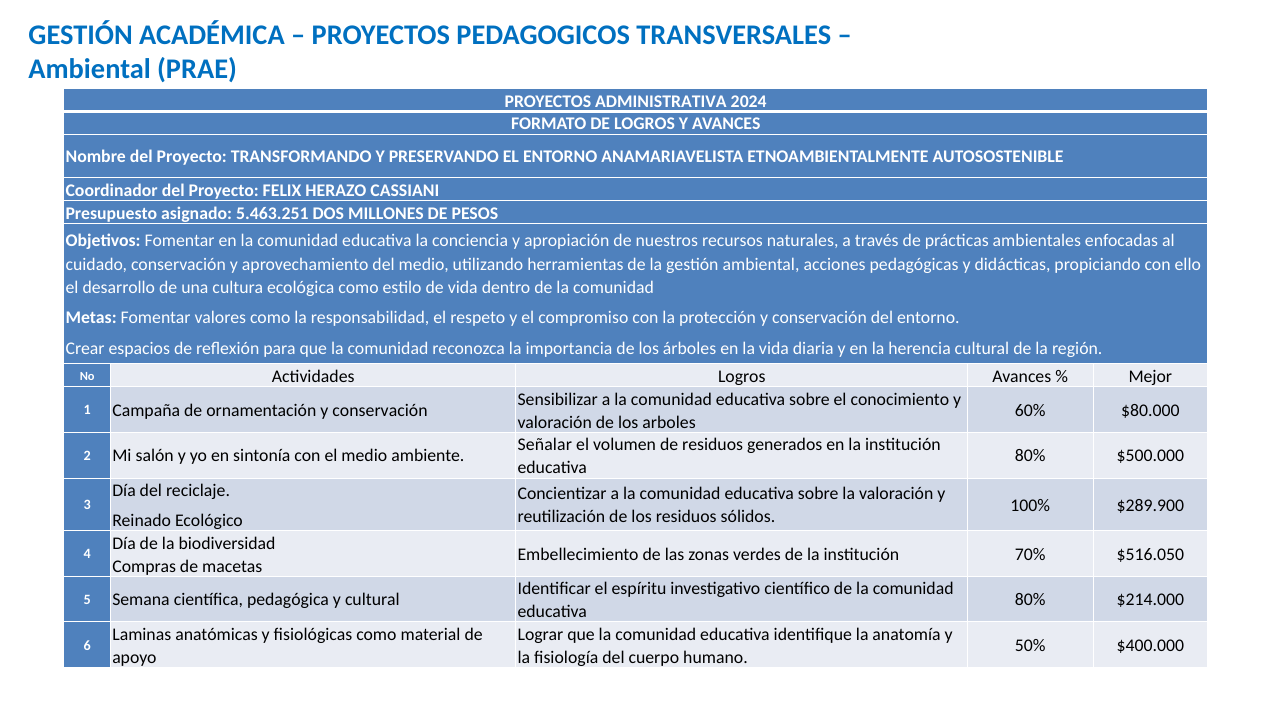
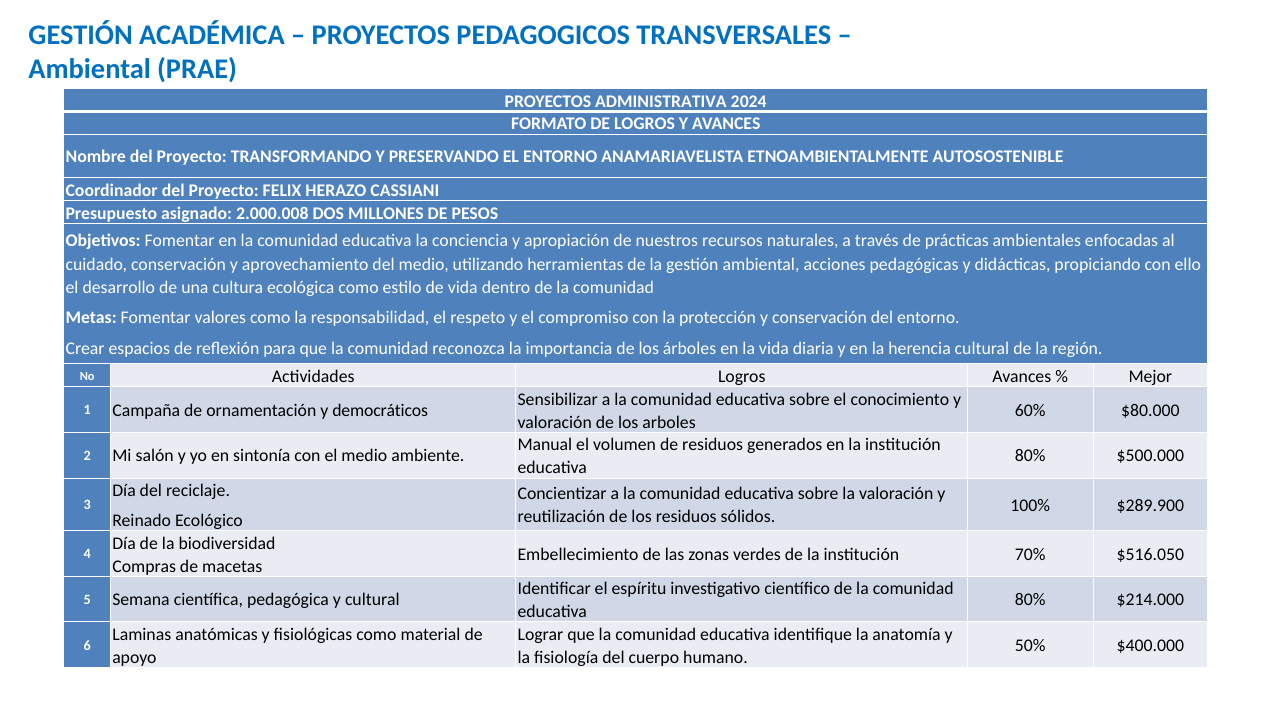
5.463.251: 5.463.251 -> 2.000.008
ornamentación y conservación: conservación -> democráticos
Señalar: Señalar -> Manual
